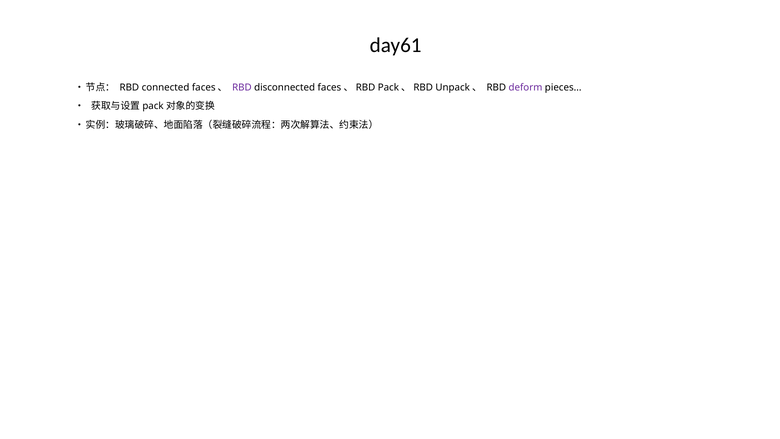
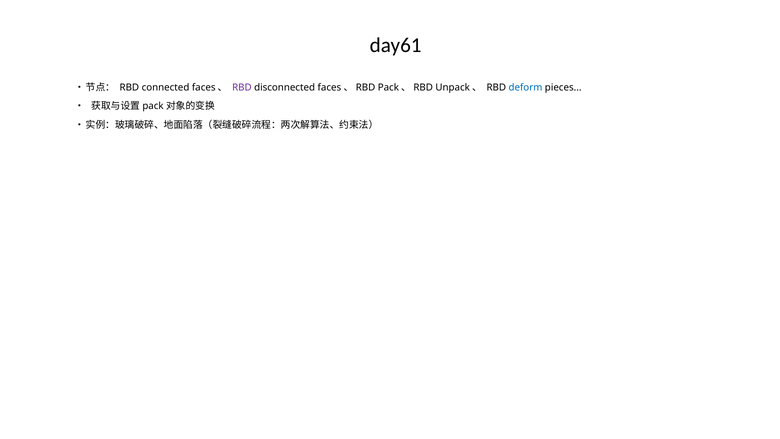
deform colour: purple -> blue
